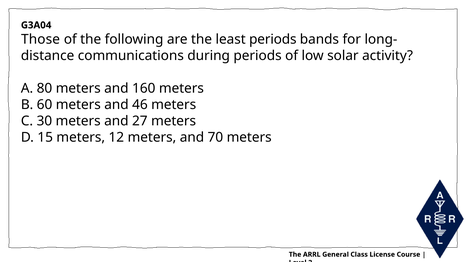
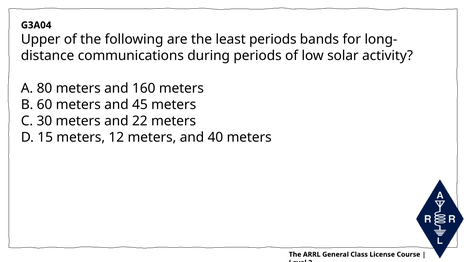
Those: Those -> Upper
46: 46 -> 45
27: 27 -> 22
70: 70 -> 40
